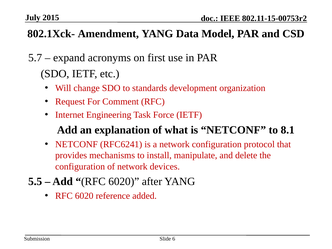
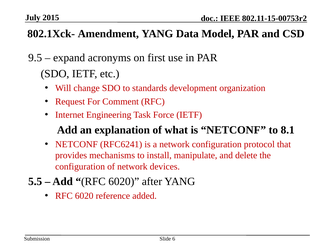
5.7: 5.7 -> 9.5
